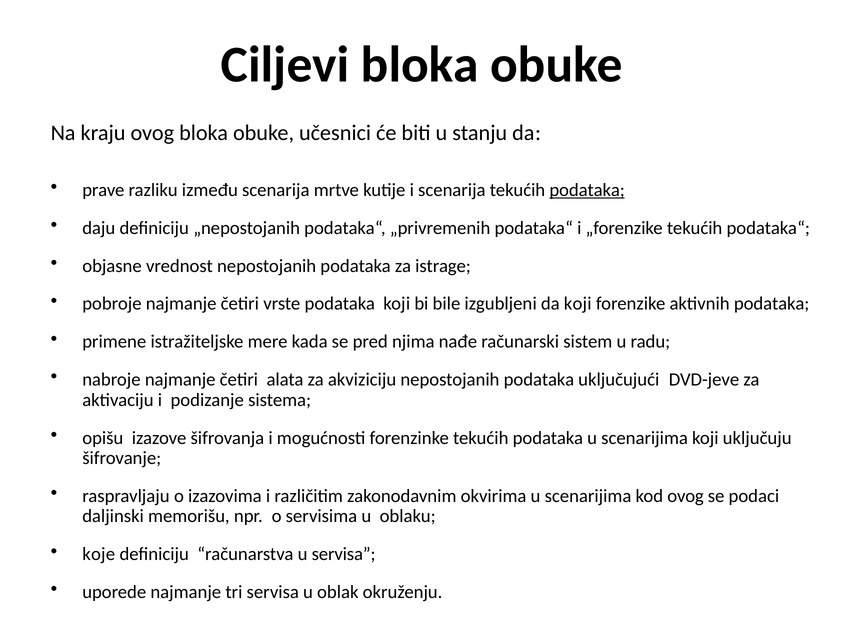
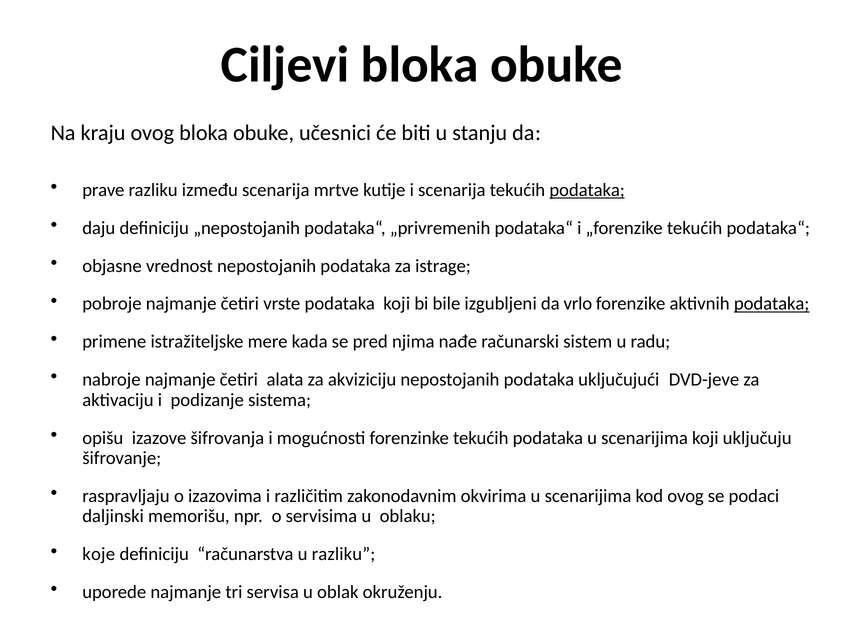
da koji: koji -> vrlo
podataka at (772, 304) underline: none -> present
u servisa: servisa -> razliku
